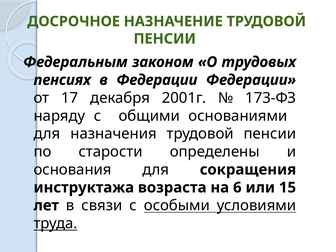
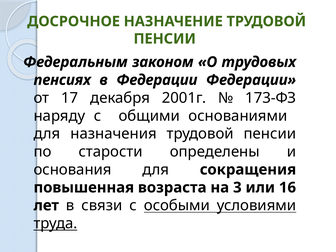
инструктажа: инструктажа -> повышенная
6: 6 -> 3
15: 15 -> 16
